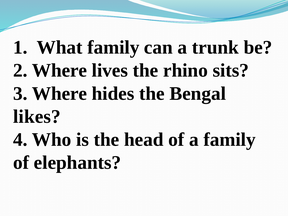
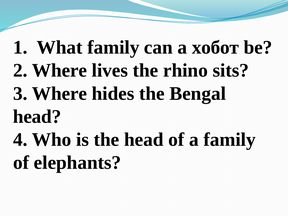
trunk: trunk -> хобот
likes at (37, 117): likes -> head
